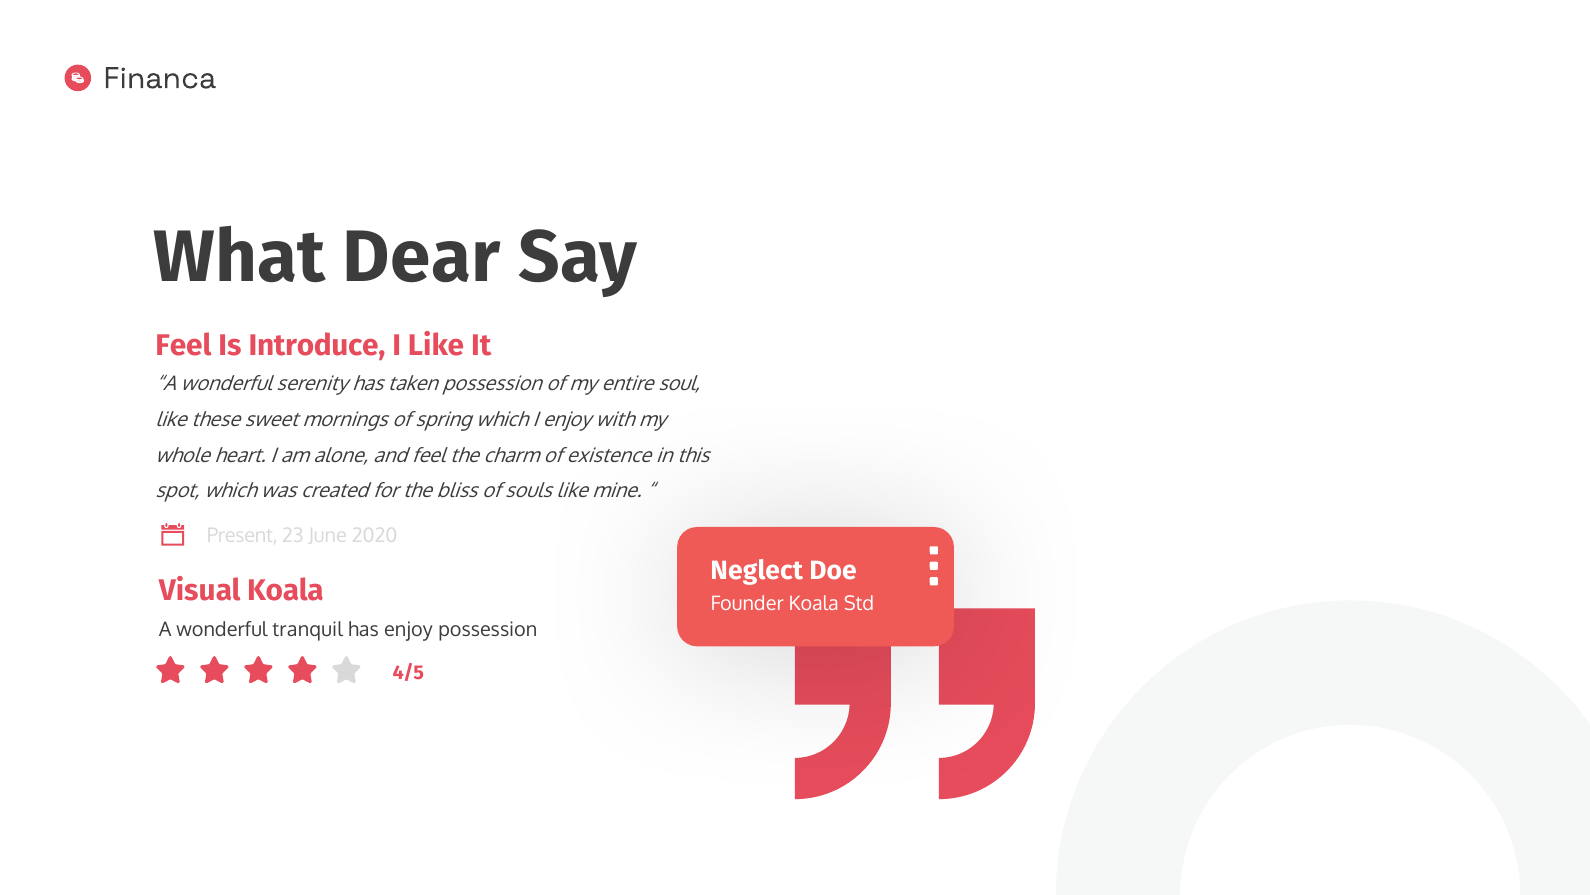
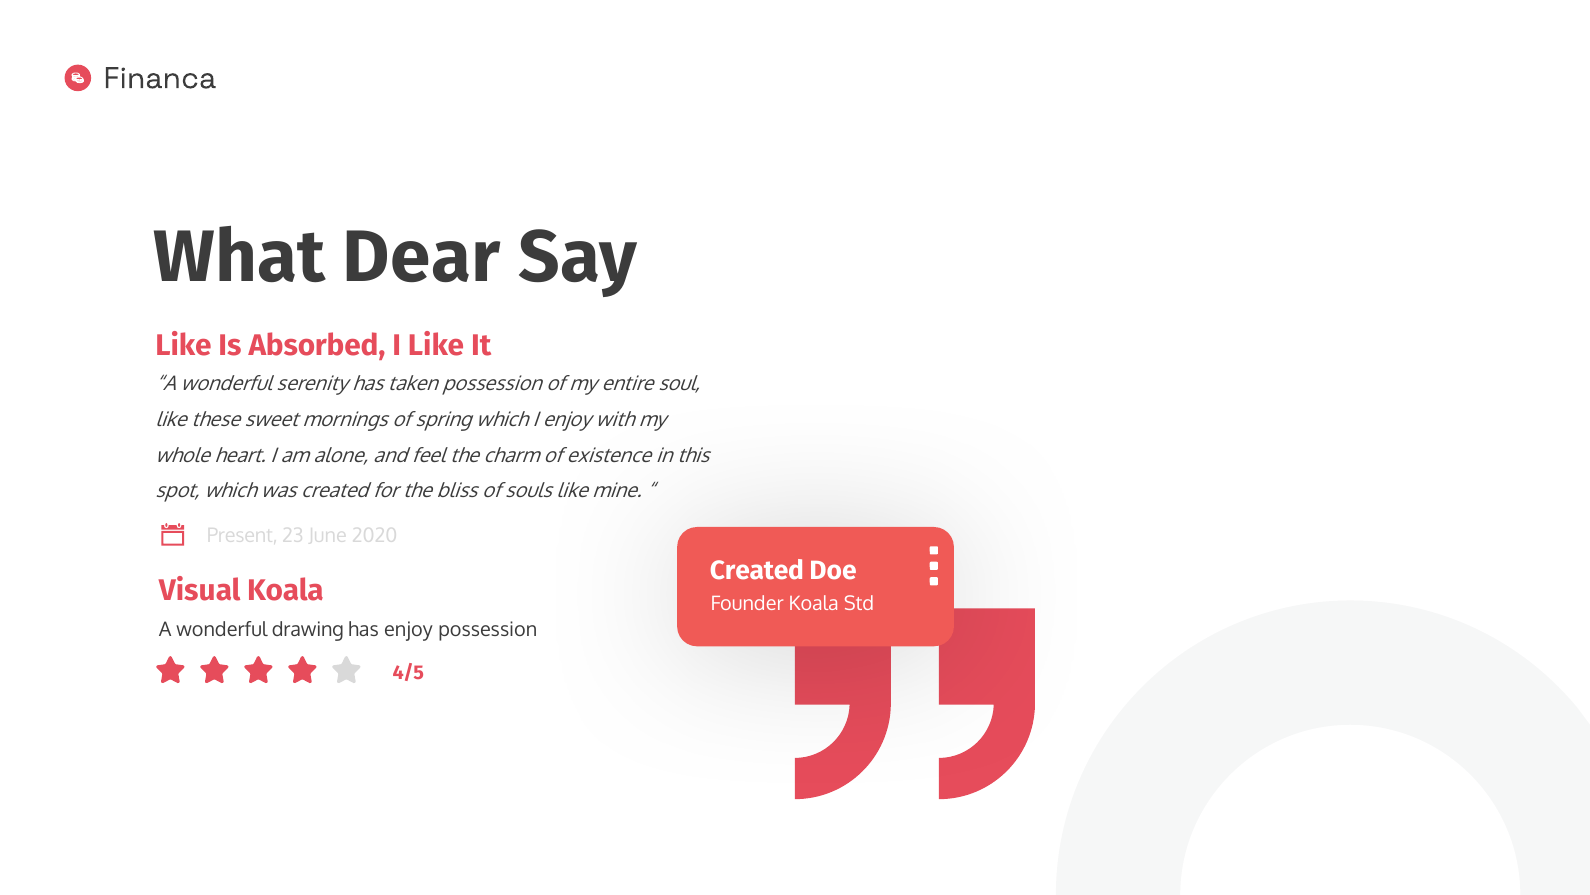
Feel at (183, 346): Feel -> Like
Introduce: Introduce -> Absorbed
Neglect at (757, 570): Neglect -> Created
tranquil: tranquil -> drawing
